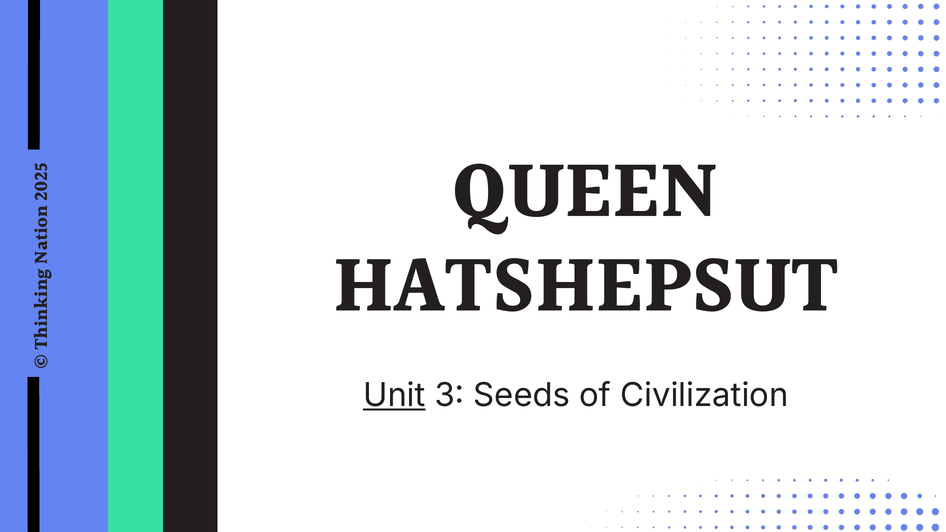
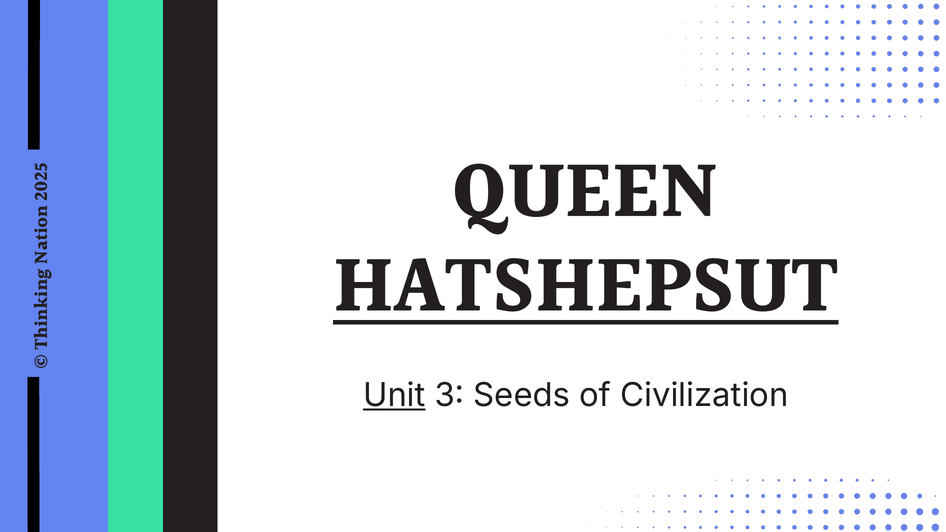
HATSHEPSUT underline: none -> present
